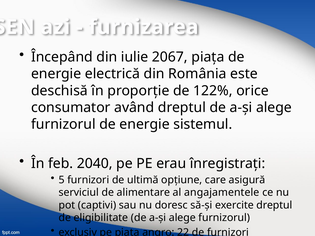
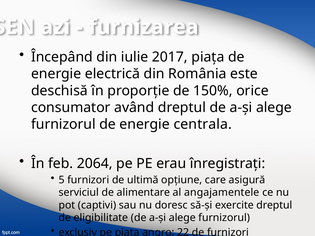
2067: 2067 -> 2017
122%: 122% -> 150%
sistemul: sistemul -> centrala
2040: 2040 -> 2064
